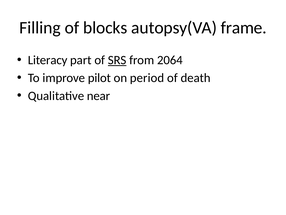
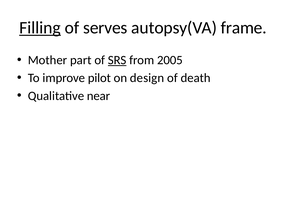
Filling underline: none -> present
blocks: blocks -> serves
Literacy: Literacy -> Mother
2064: 2064 -> 2005
period: period -> design
